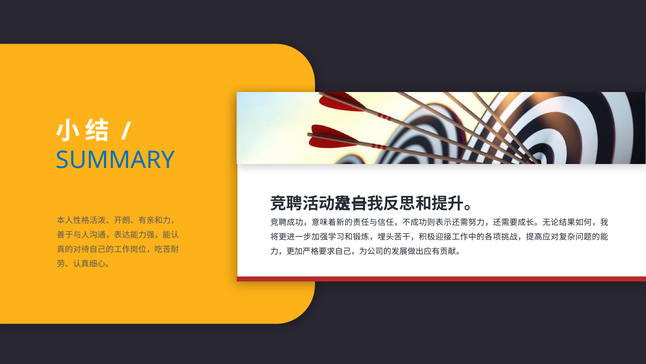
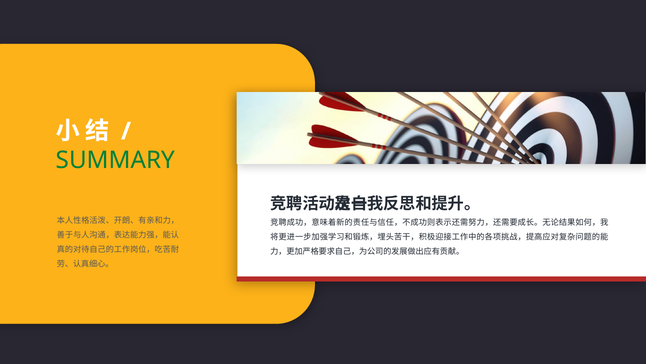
SUMMARY colour: blue -> green
